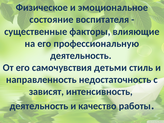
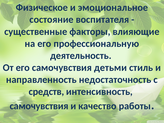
зависят: зависят -> средств
деятельность at (39, 106): деятельность -> самочувствия
